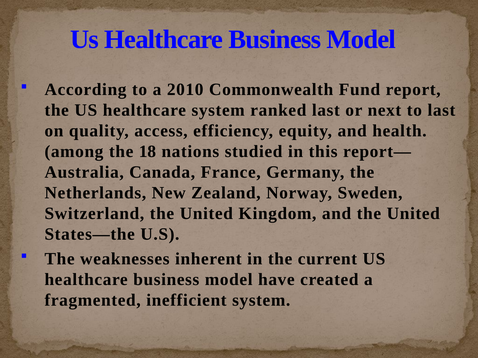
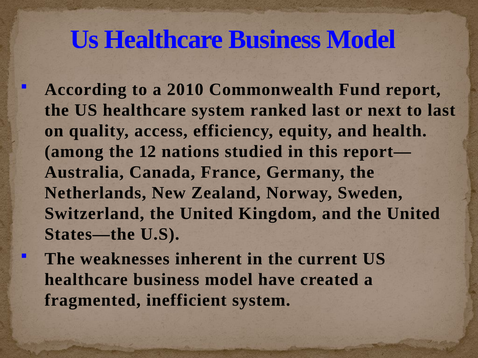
18: 18 -> 12
